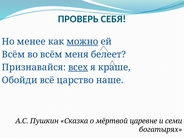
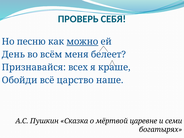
менее: менее -> песню
Всём at (13, 54): Всём -> День
всех underline: present -> none
